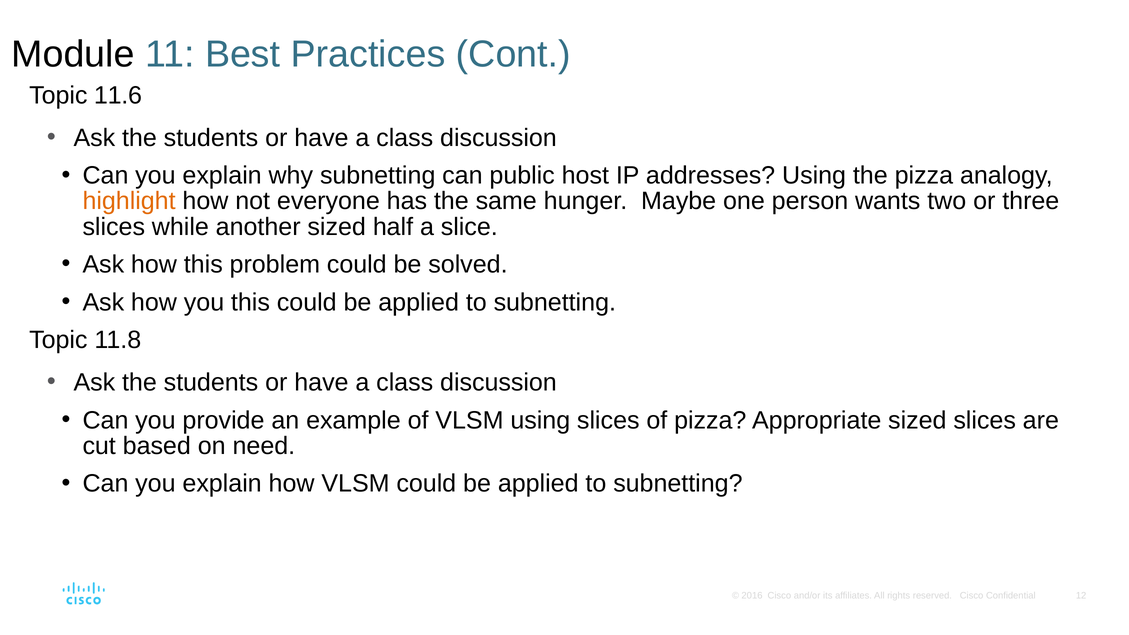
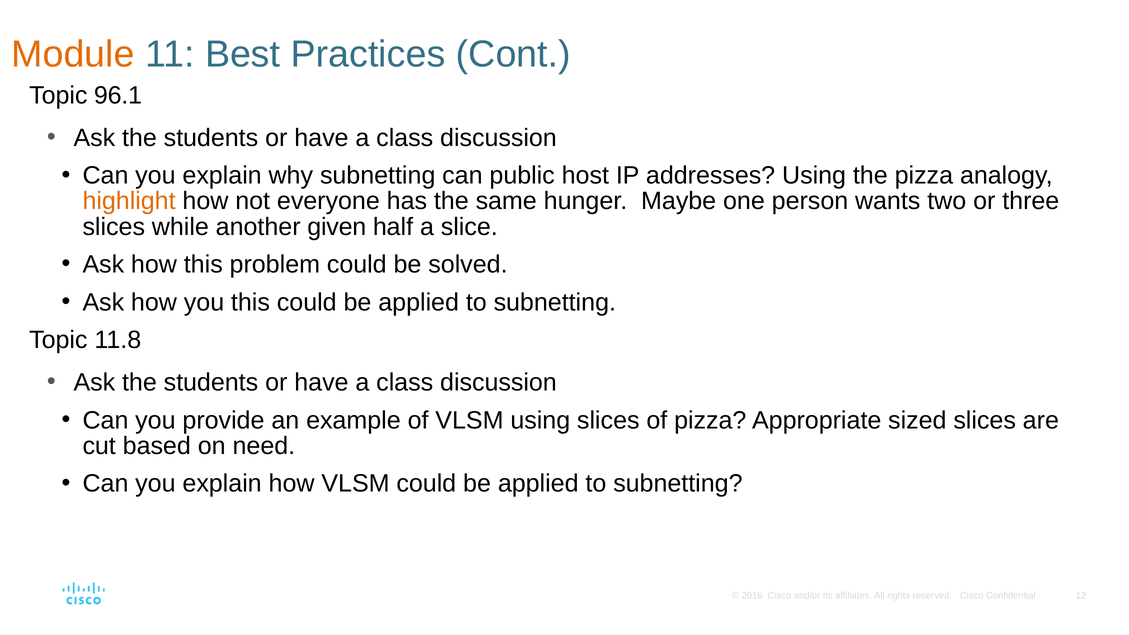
Module colour: black -> orange
11.6: 11.6 -> 96.1
another sized: sized -> given
